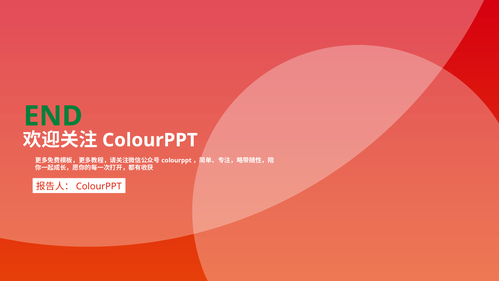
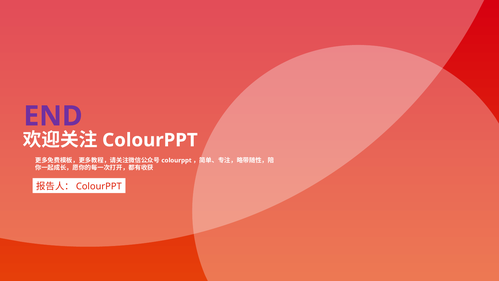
END colour: green -> purple
